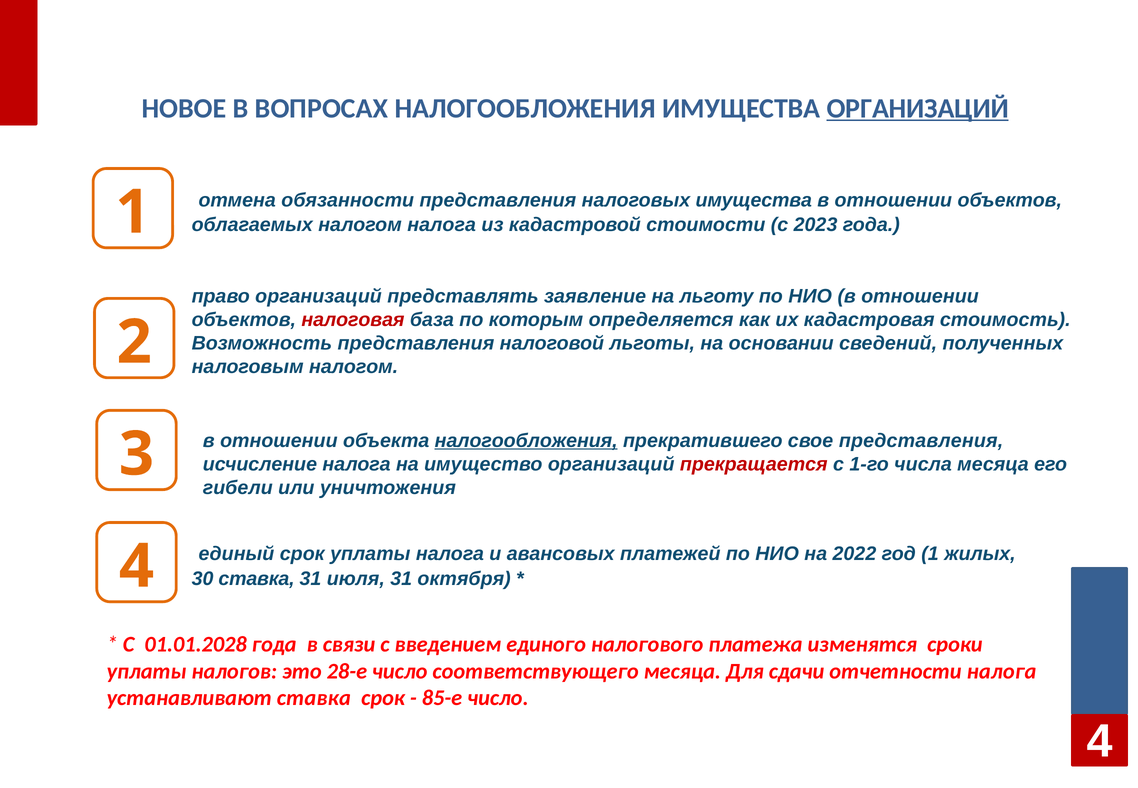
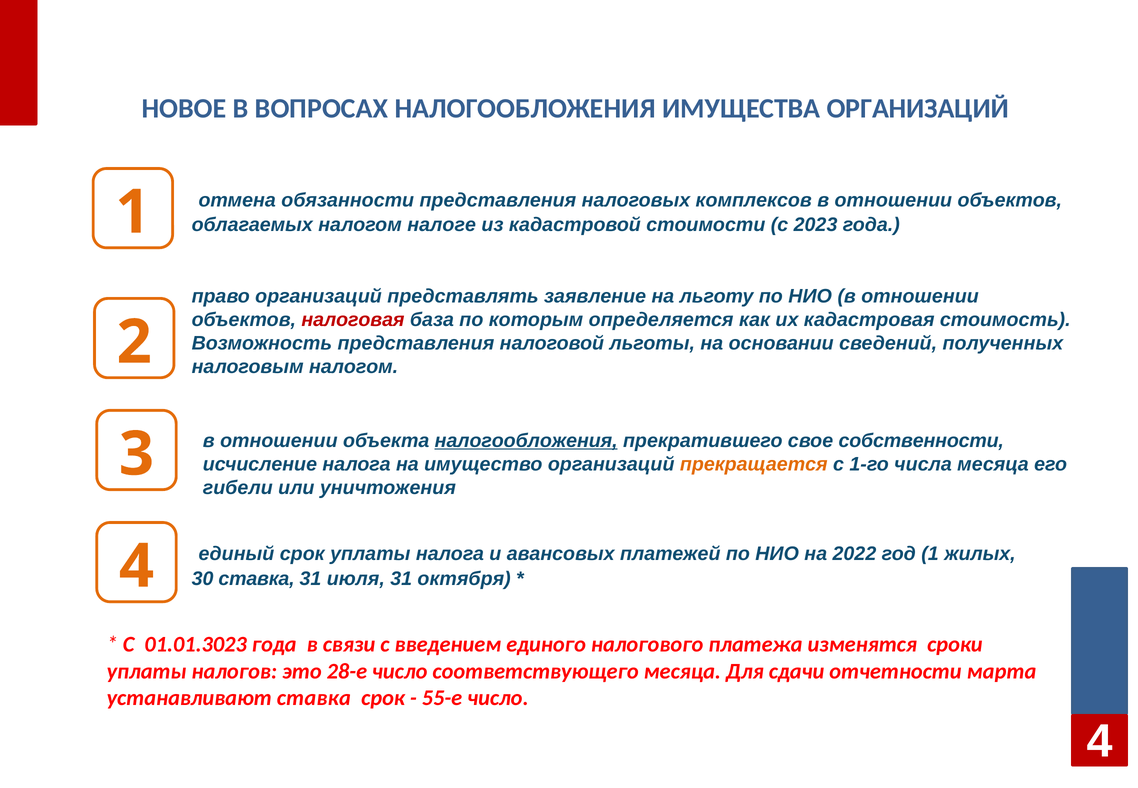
ОРГАНИЗАЦИЙ at (918, 108) underline: present -> none
налоговых имущества: имущества -> комплексов
налогом налога: налога -> налоге
свое представления: представления -> собственности
прекращается colour: red -> orange
01.01.2028: 01.01.2028 -> 01.01.3023
отчетности налога: налога -> марта
85-е: 85-е -> 55-е
